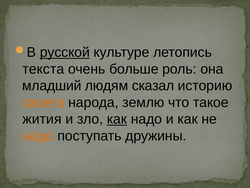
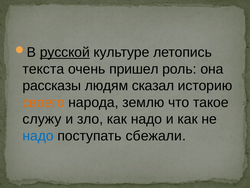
больше: больше -> пришел
младший: младший -> рассказы
жития: жития -> служу
как at (117, 119) underline: present -> none
надо at (38, 136) colour: orange -> blue
дружины: дружины -> сбежали
